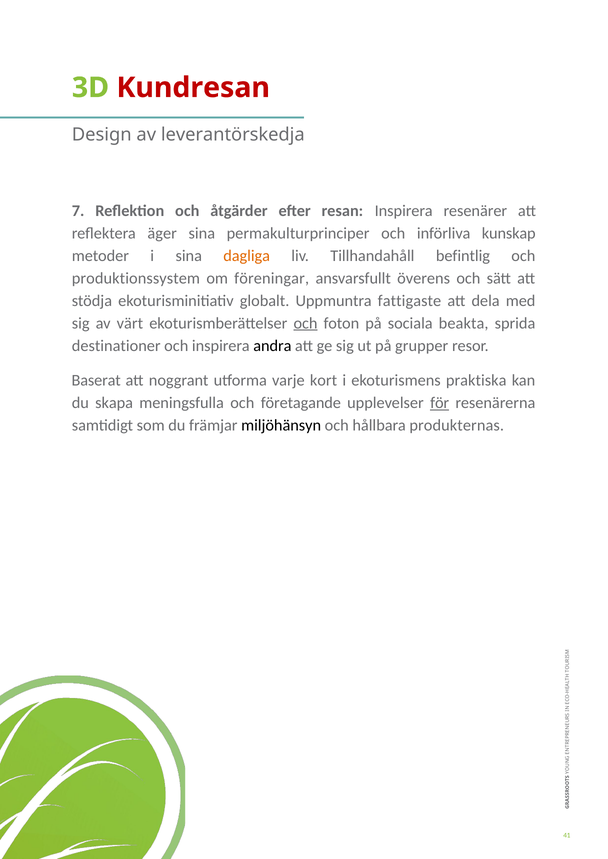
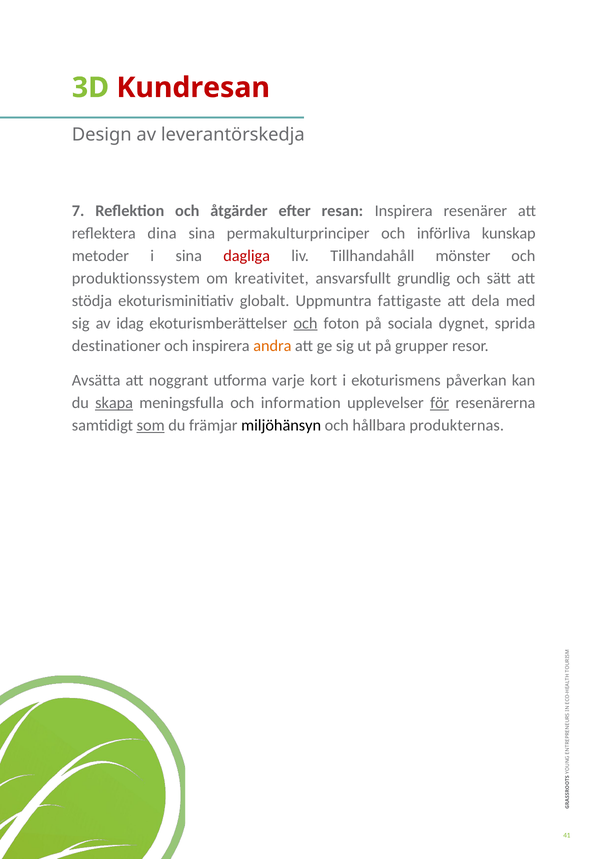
äger: äger -> dina
dagliga colour: orange -> red
befintlig: befintlig -> mönster
föreningar: föreningar -> kreativitet
överens: överens -> grundlig
värt: värt -> idag
beakta: beakta -> dygnet
andra colour: black -> orange
Baserat: Baserat -> Avsätta
praktiska: praktiska -> påverkan
skapa underline: none -> present
företagande: företagande -> information
som underline: none -> present
